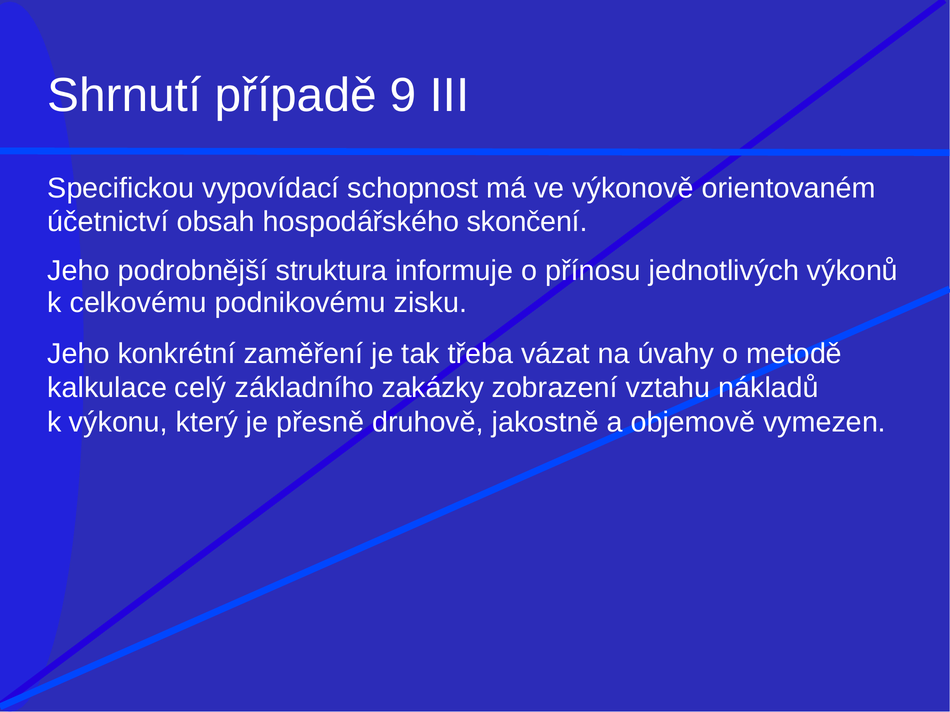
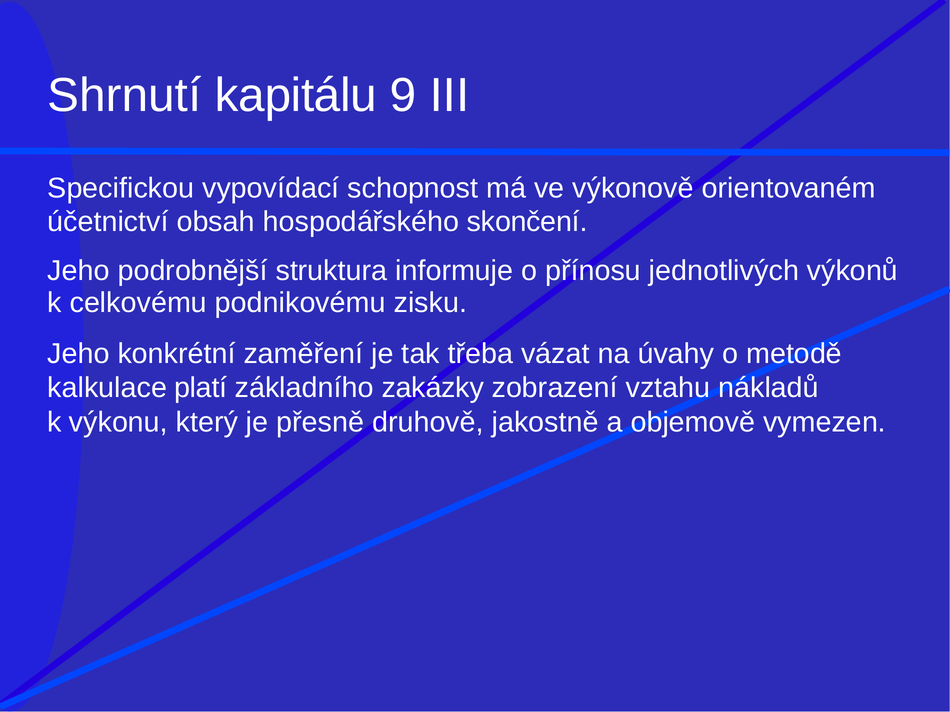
případě: případě -> kapitálu
celý: celý -> platí
